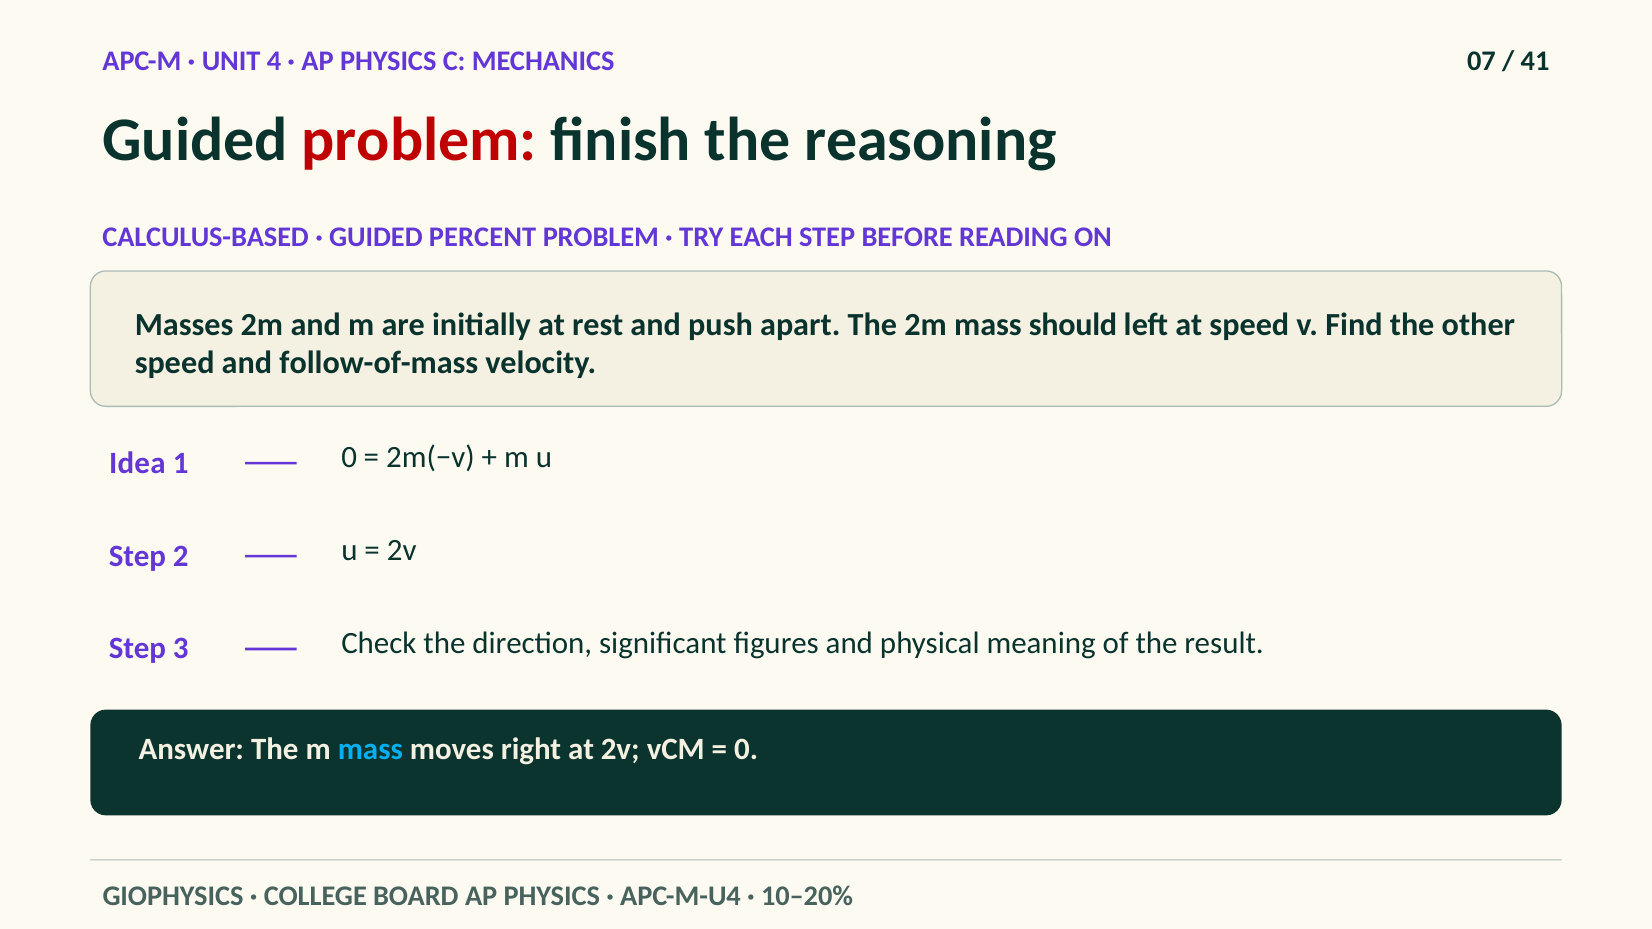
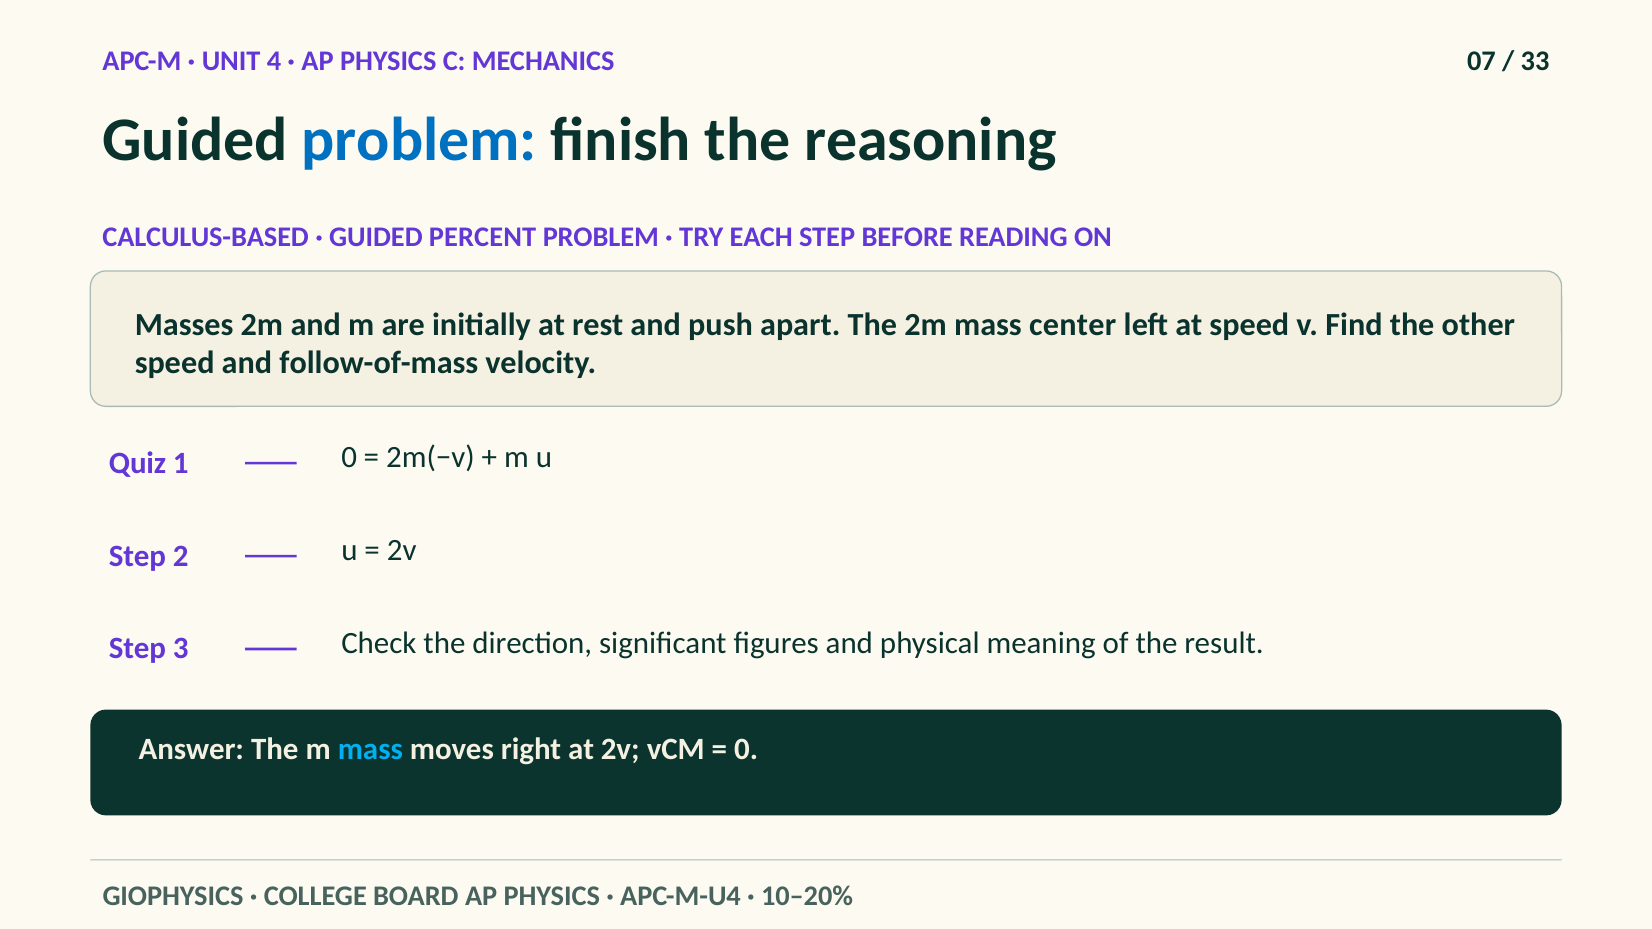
41: 41 -> 33
problem at (419, 140) colour: red -> blue
should: should -> center
Idea: Idea -> Quiz
